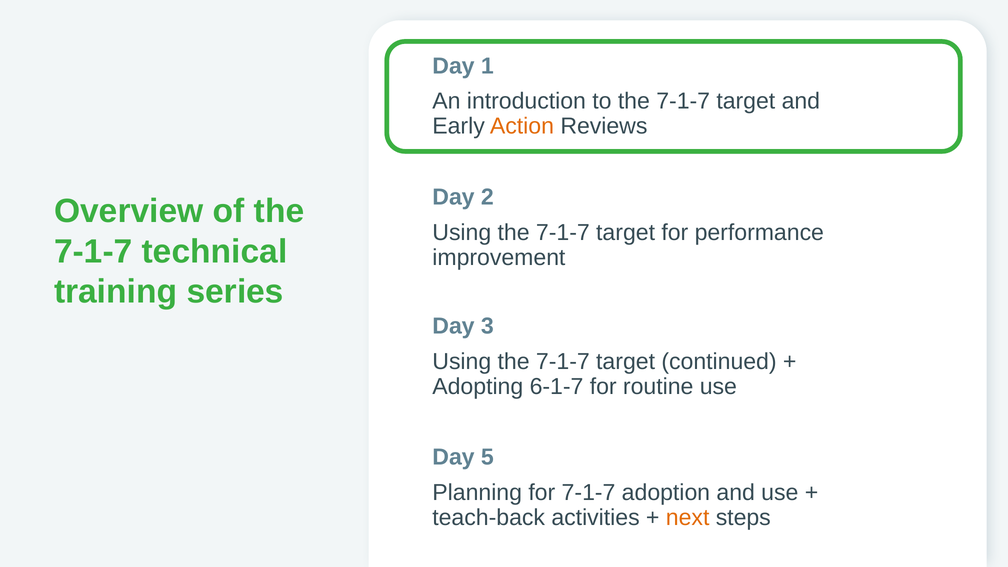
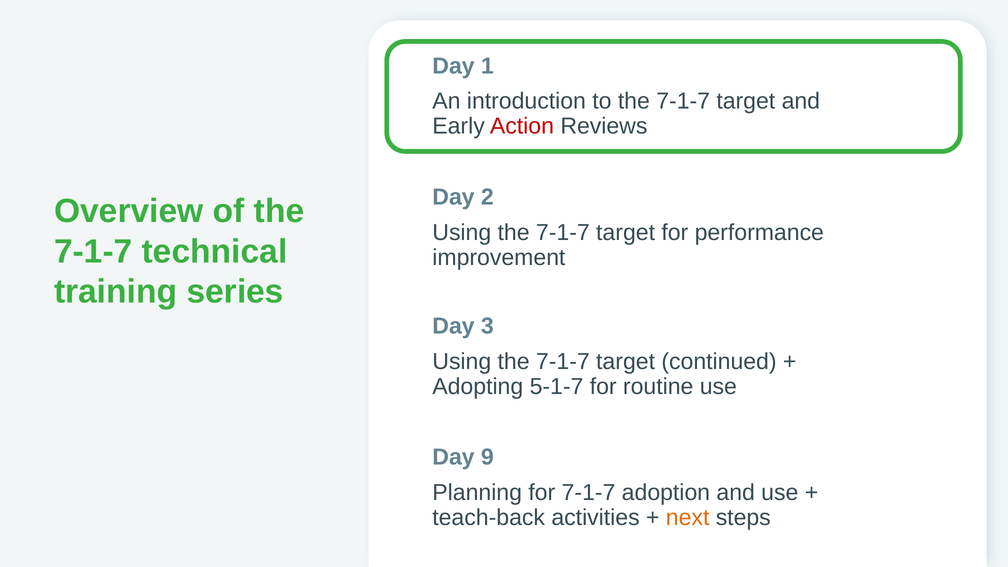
Action colour: orange -> red
6-1-7: 6-1-7 -> 5-1-7
5: 5 -> 9
